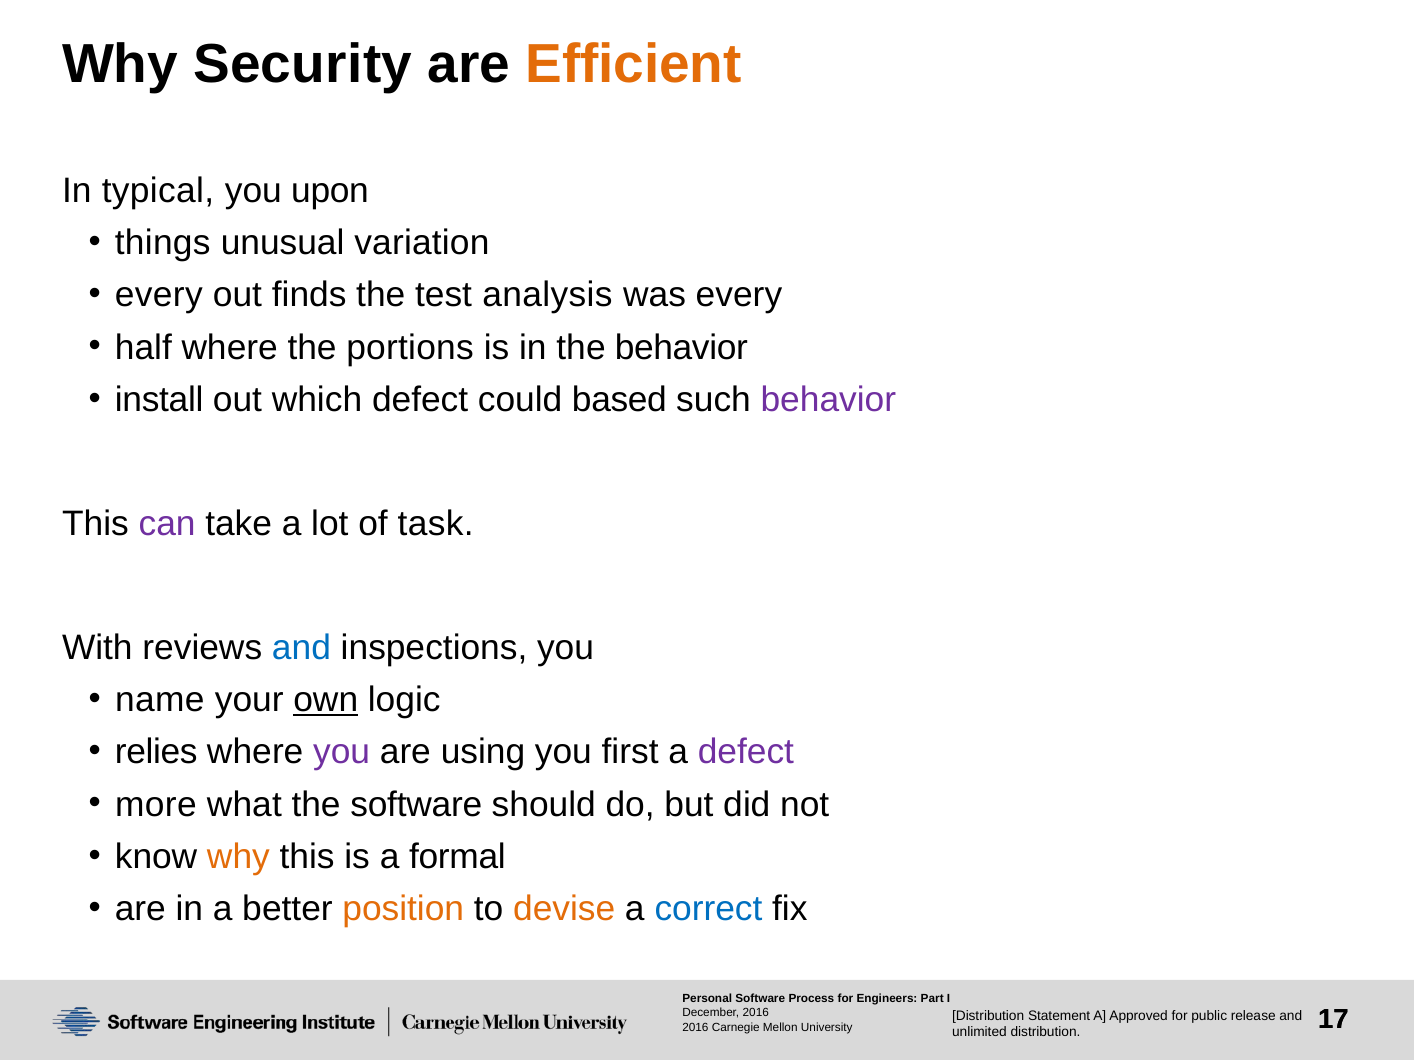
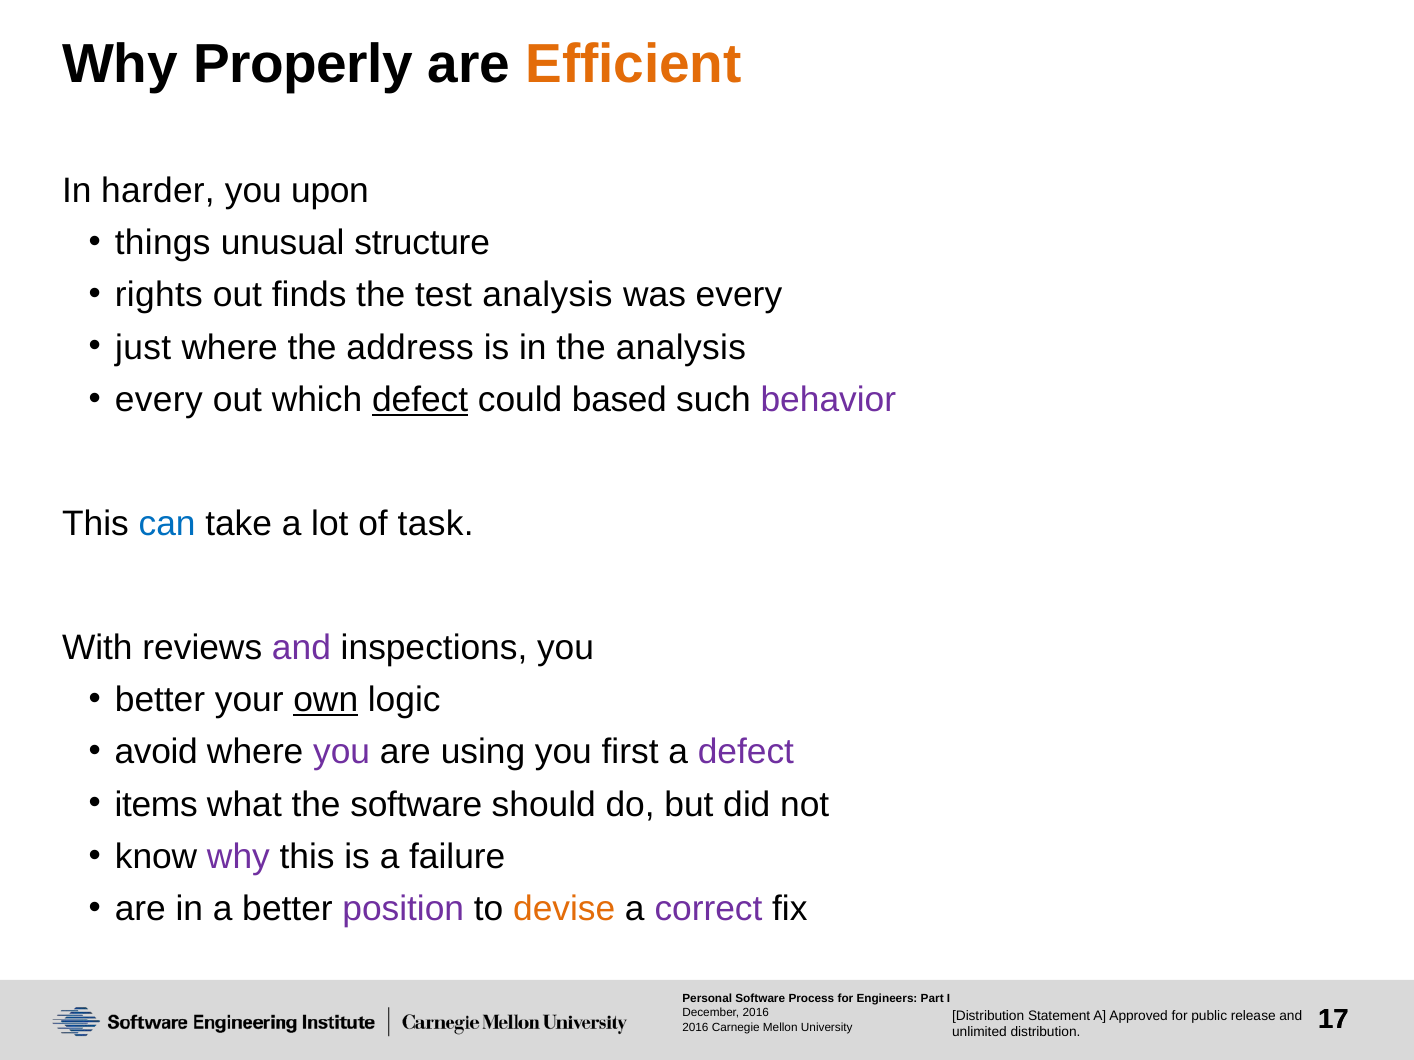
Security: Security -> Properly
typical: typical -> harder
variation: variation -> structure
every at (159, 295): every -> rights
half: half -> just
portions: portions -> address
the behavior: behavior -> analysis
install at (159, 400): install -> every
defect at (420, 400) underline: none -> present
can colour: purple -> blue
and at (301, 648) colour: blue -> purple
name at (160, 700): name -> better
relies: relies -> avoid
more: more -> items
why at (238, 857) colour: orange -> purple
formal: formal -> failure
position colour: orange -> purple
correct colour: blue -> purple
